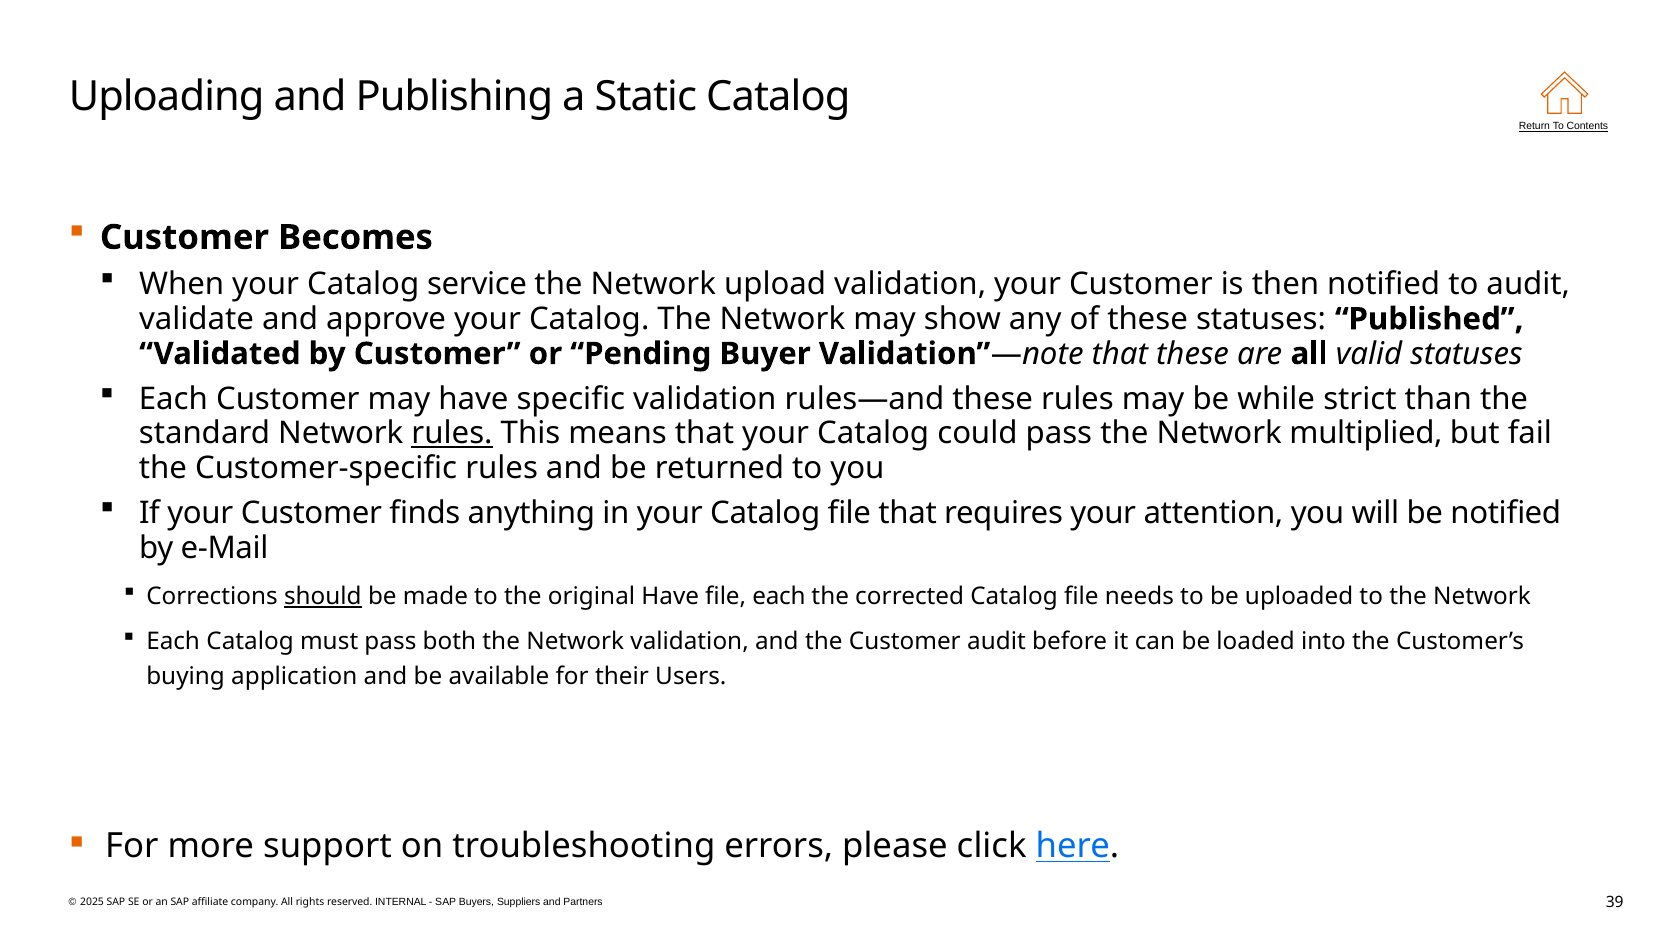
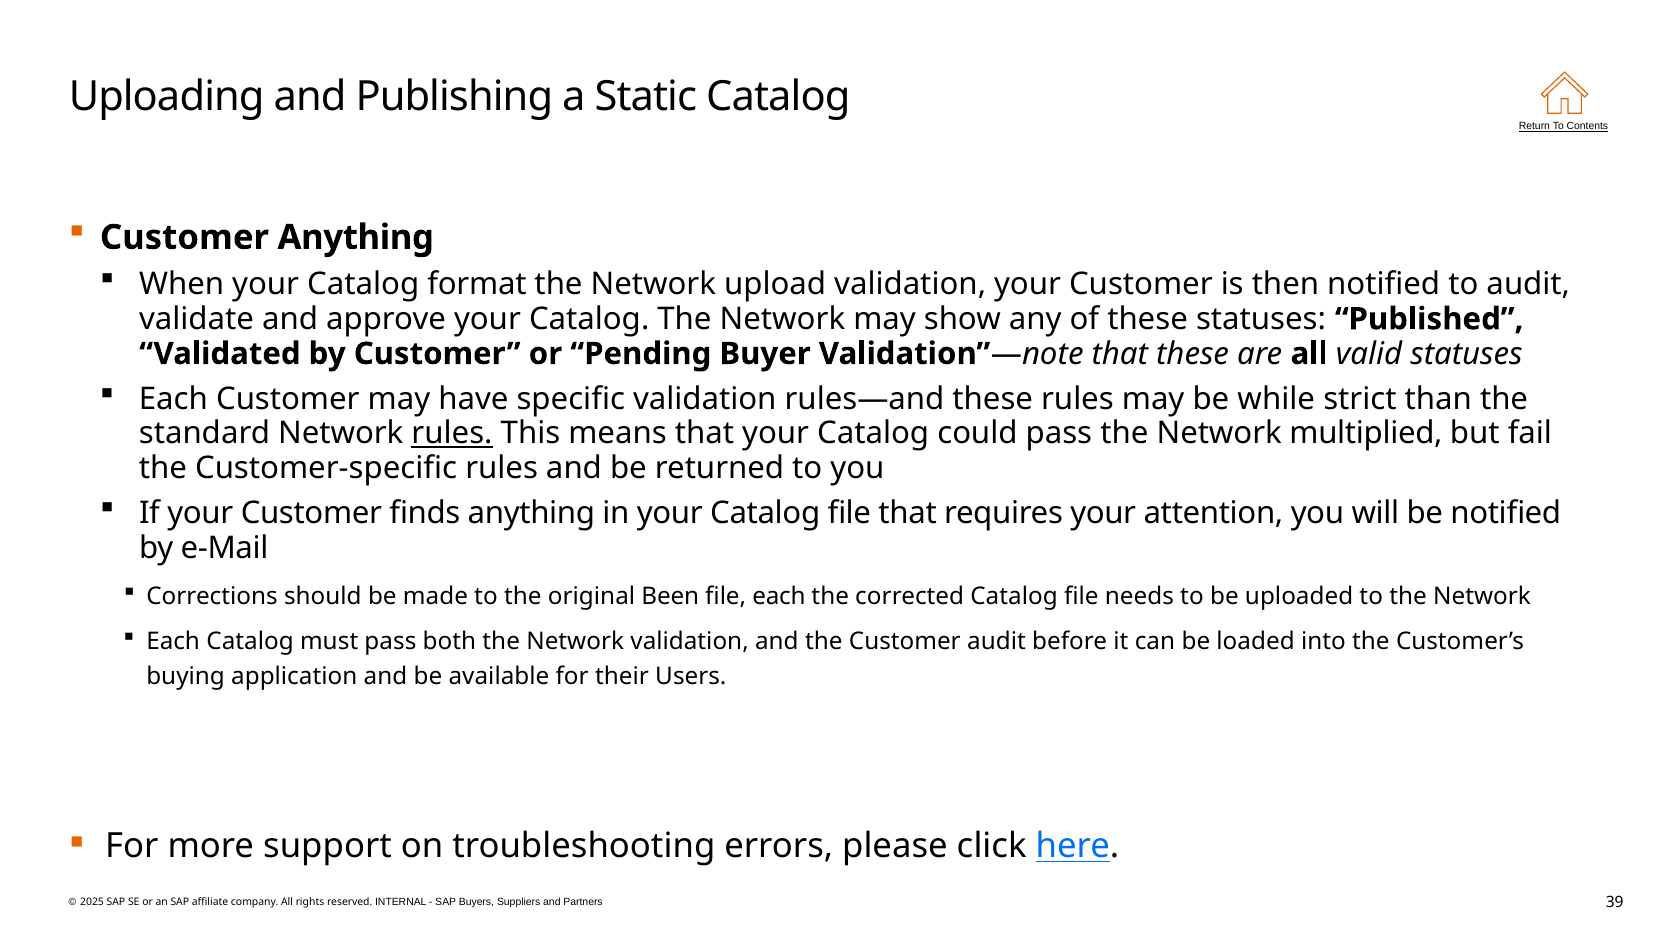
Customer Becomes: Becomes -> Anything
service: service -> format
should underline: present -> none
original Have: Have -> Been
